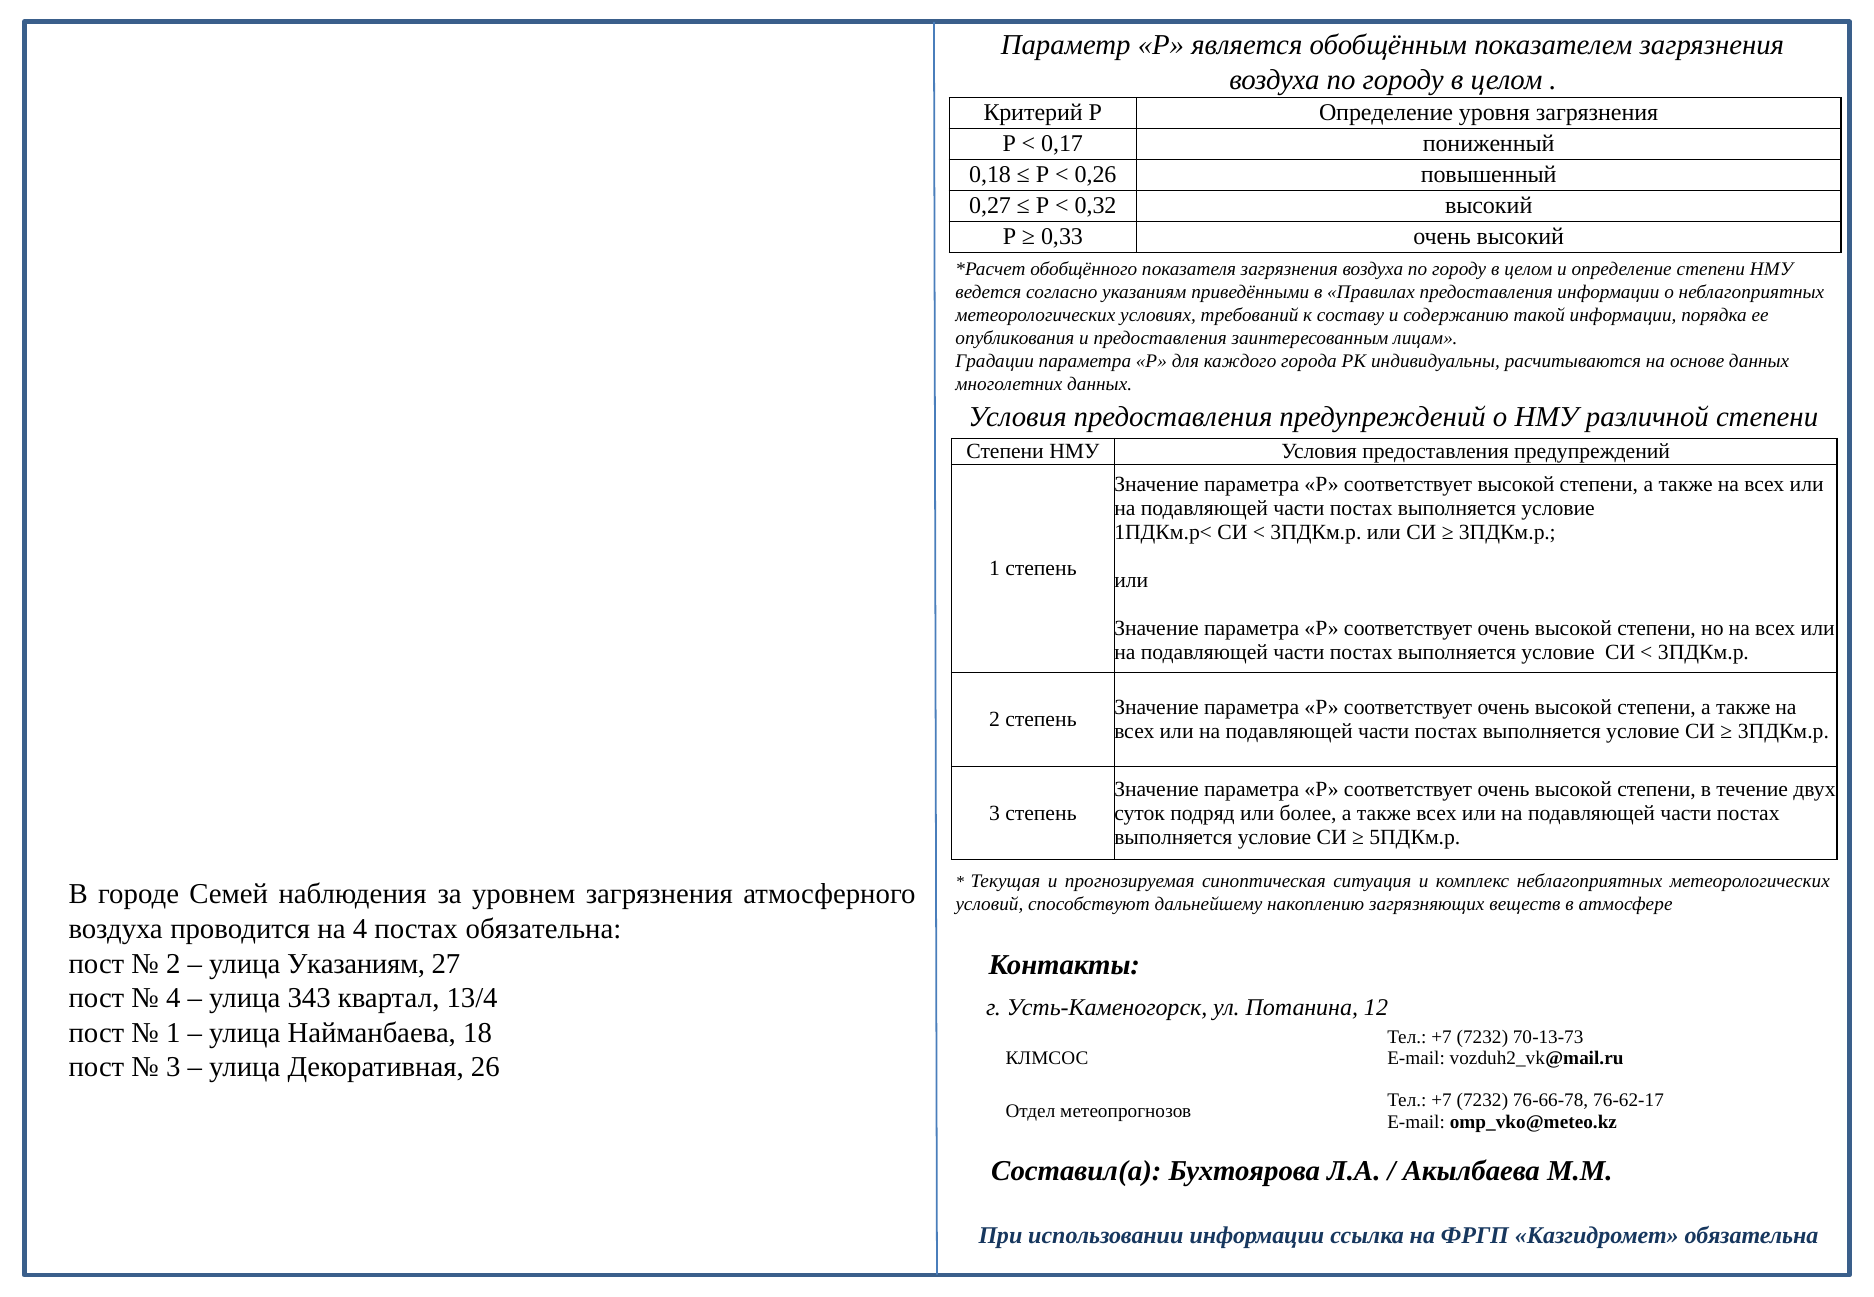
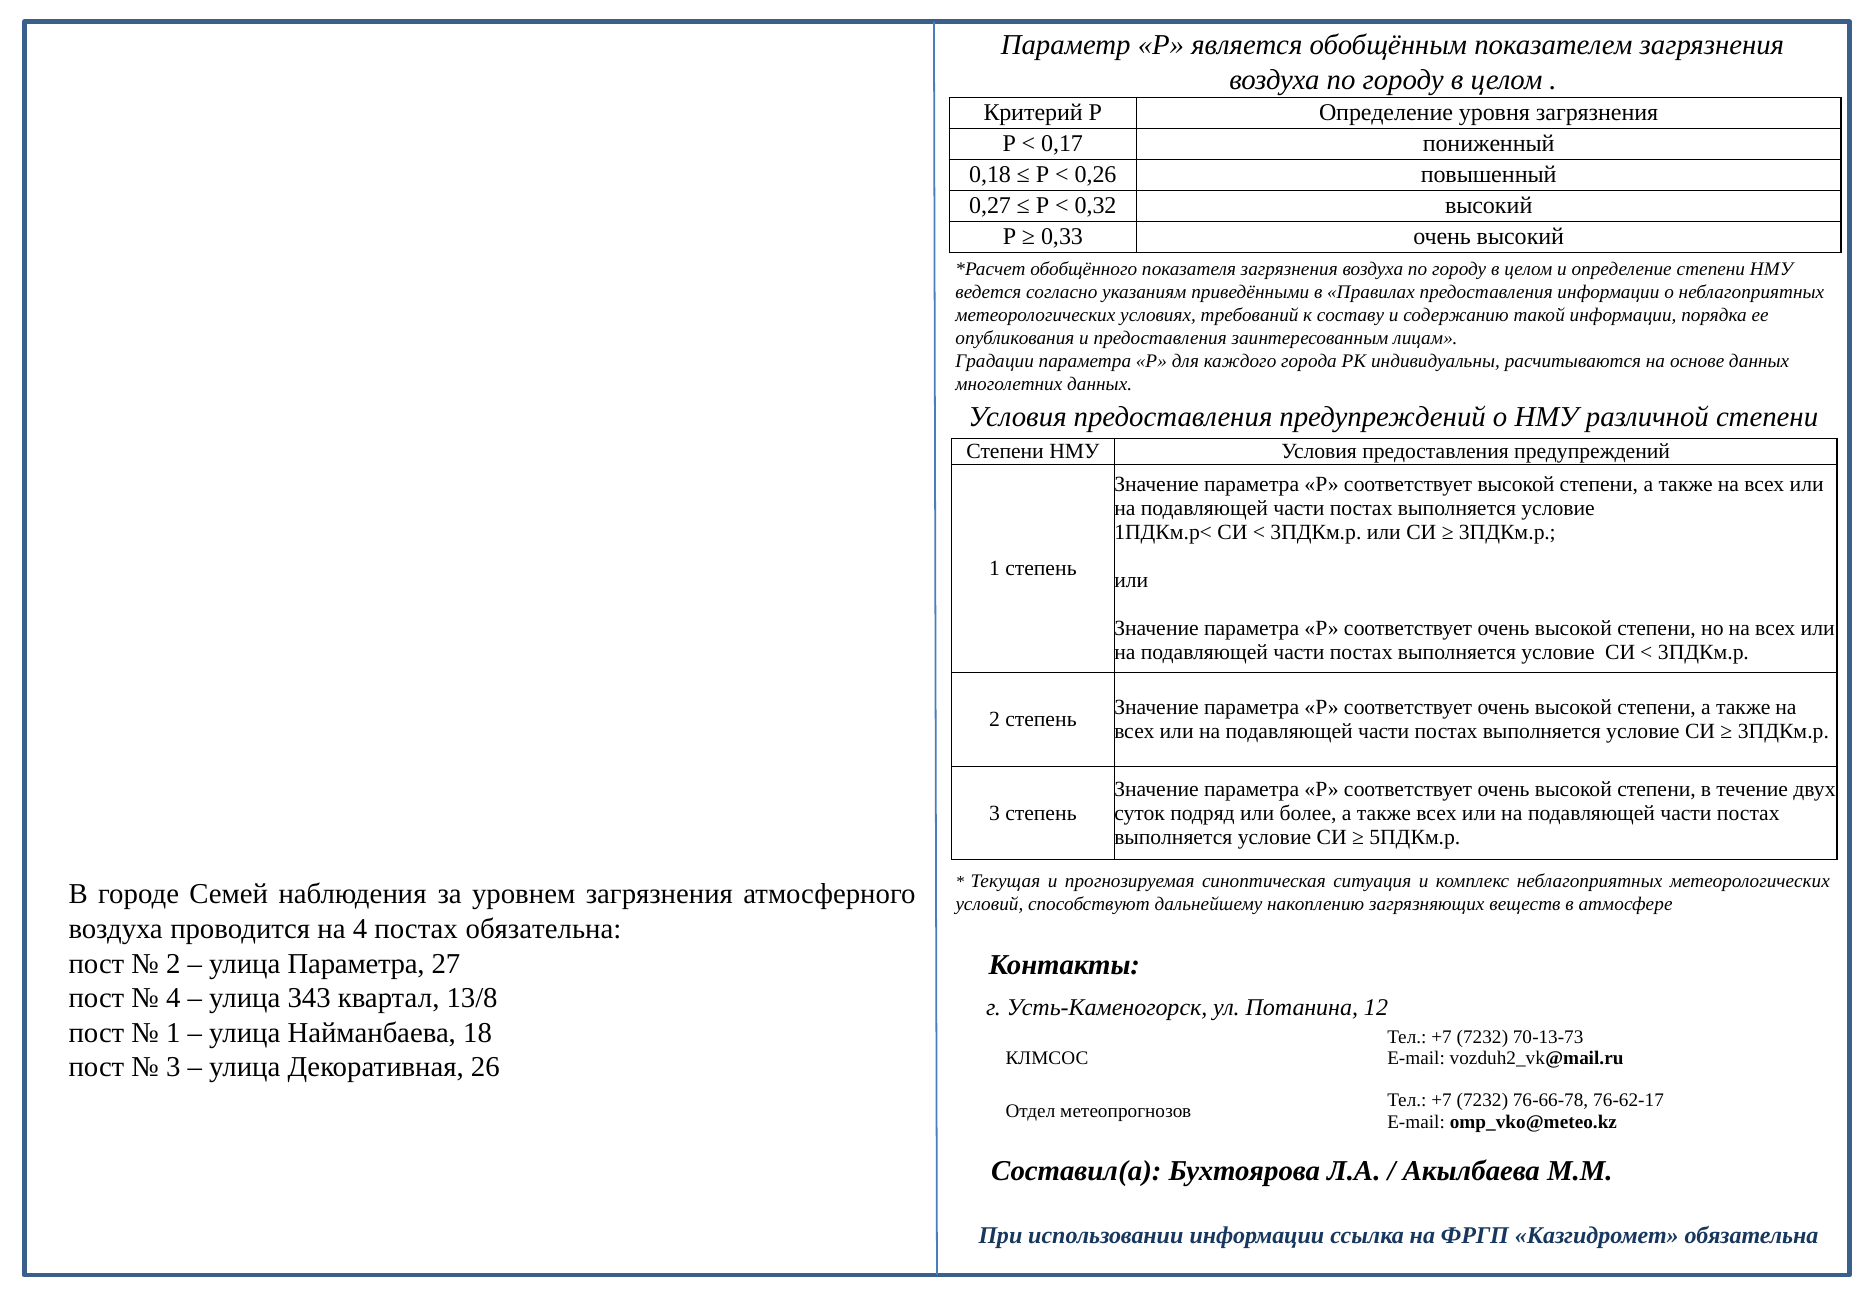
улица Указаниям: Указаниям -> Параметра
13/4: 13/4 -> 13/8
